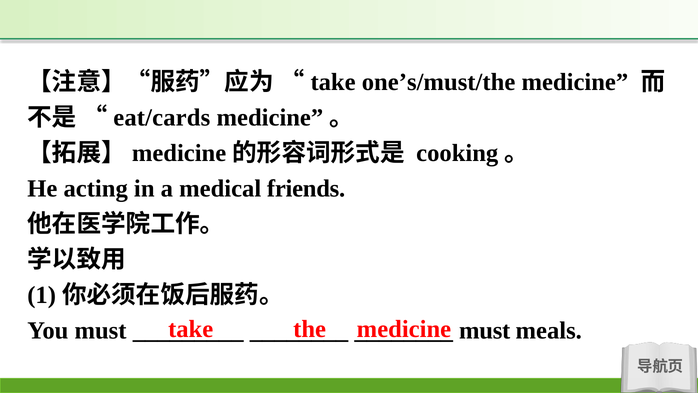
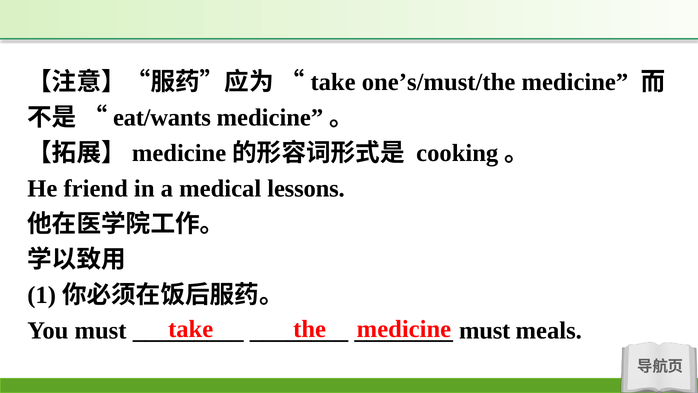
eat/cards: eat/cards -> eat/wants
acting: acting -> friend
friends: friends -> lessons
